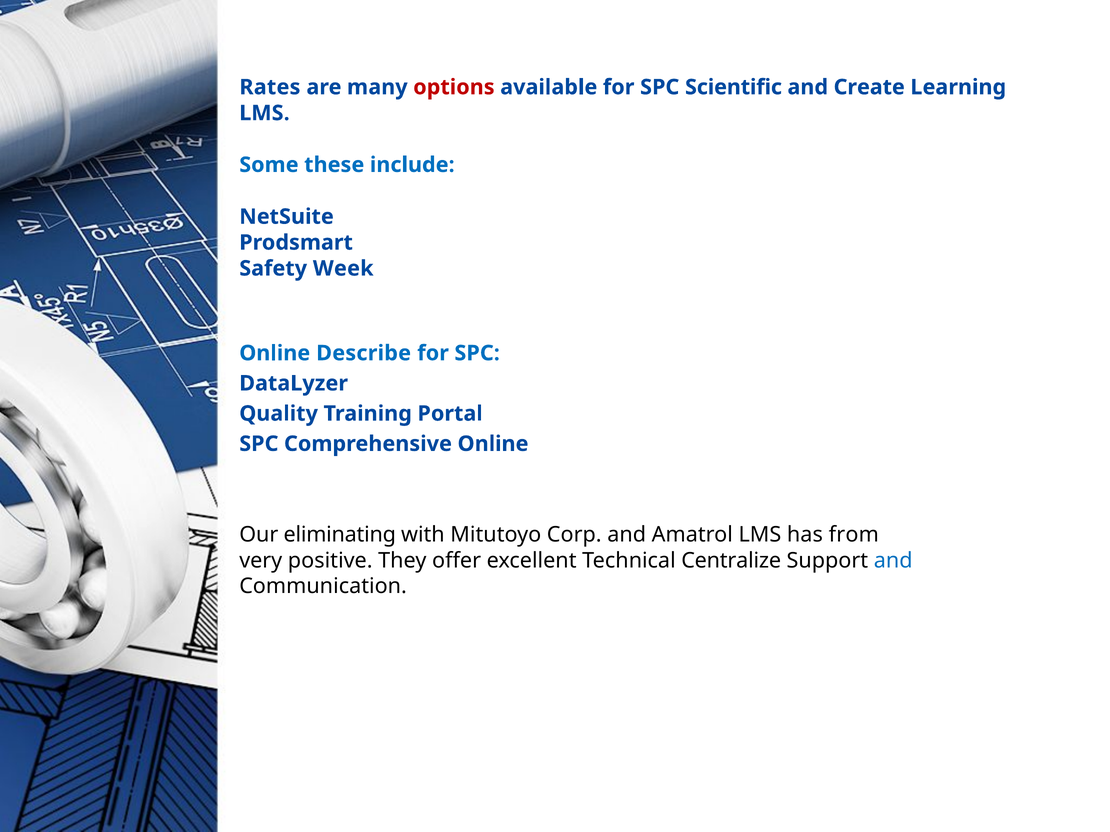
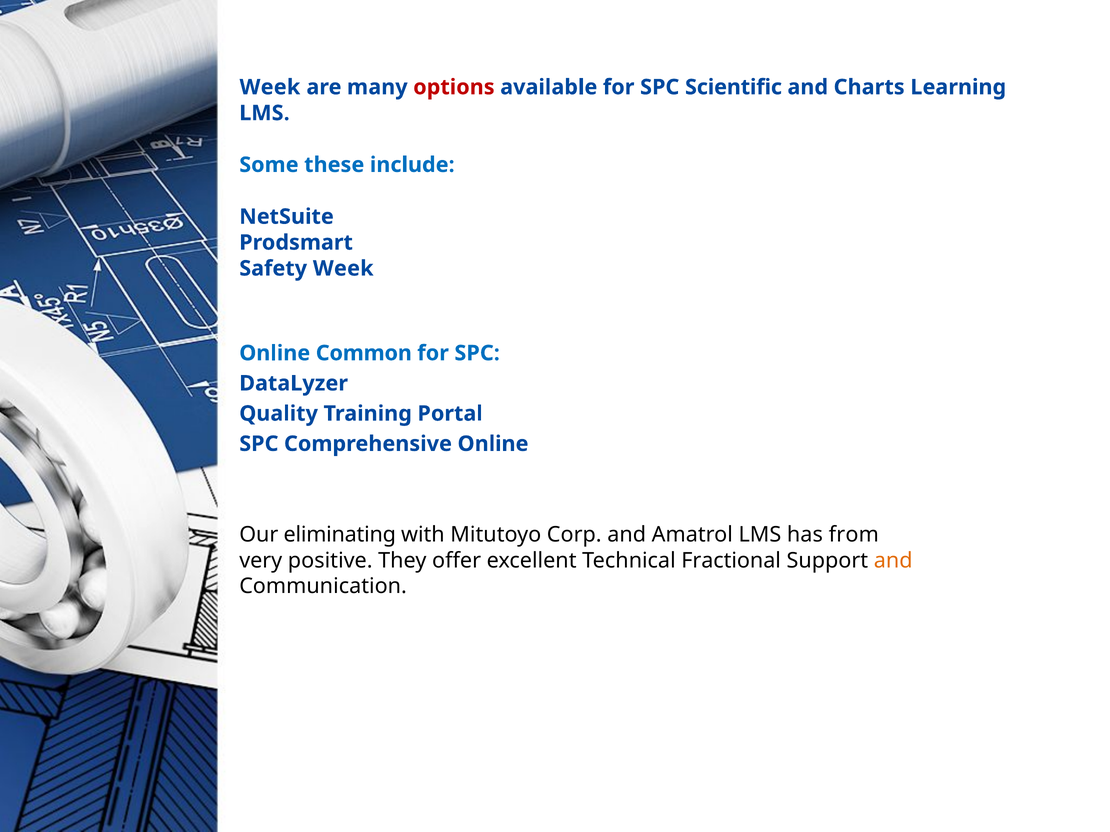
Rates at (270, 87): Rates -> Week
Create: Create -> Charts
Describe: Describe -> Common
Centralize: Centralize -> Fractional
and at (893, 561) colour: blue -> orange
